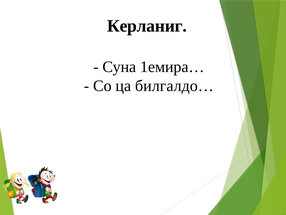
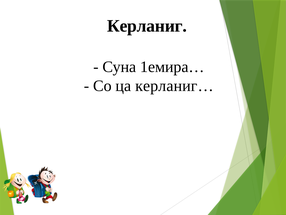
билгалдо…: билгалдо… -> керланиг…
